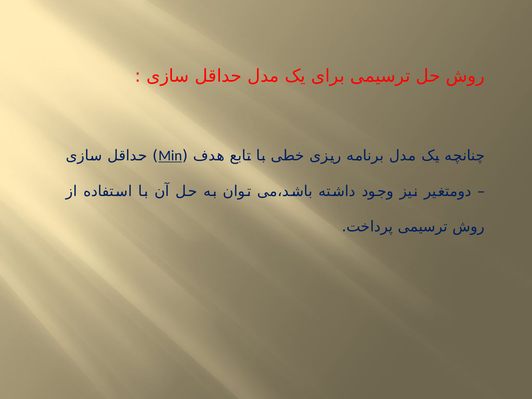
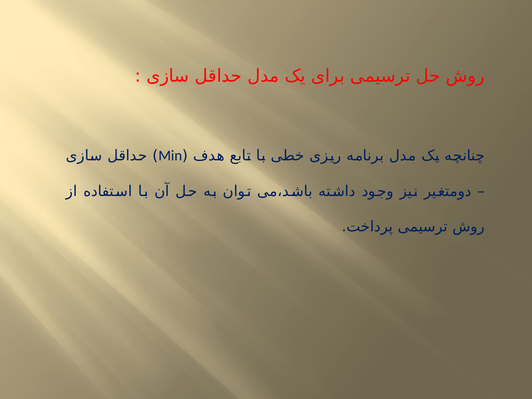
Min underline: present -> none
